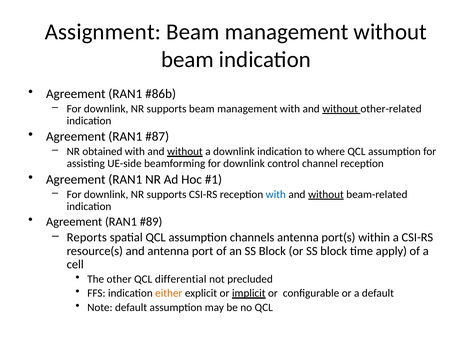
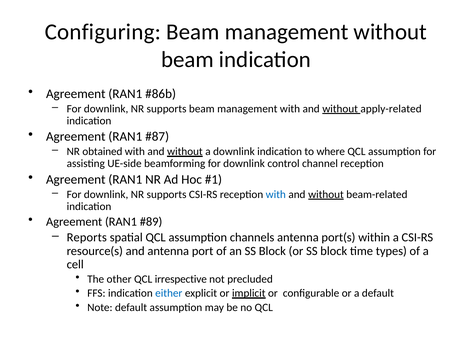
Assignment: Assignment -> Configuring
other-related: other-related -> apply-related
apply: apply -> types
differential: differential -> irrespective
either colour: orange -> blue
